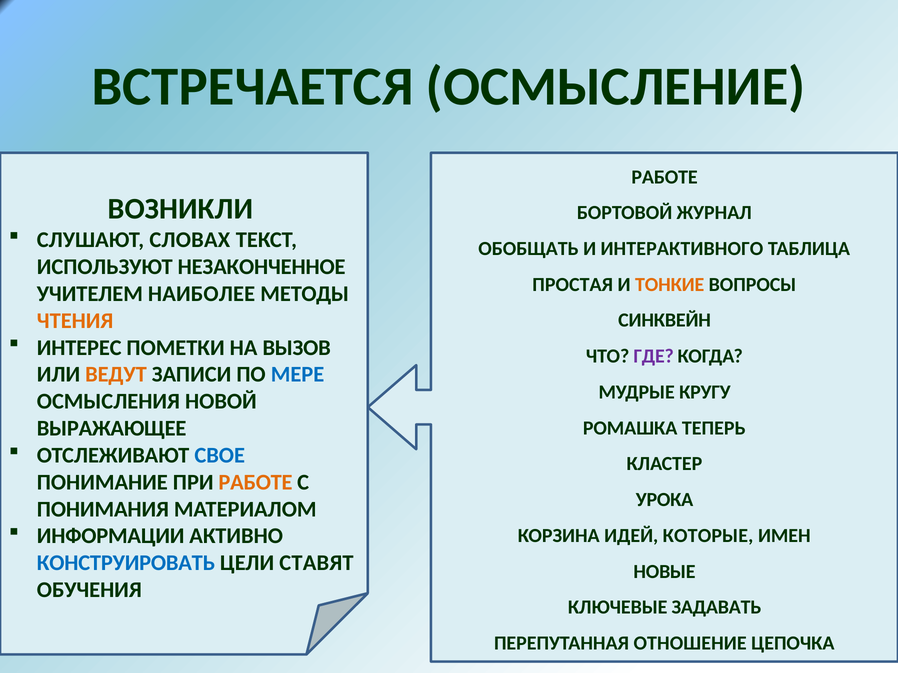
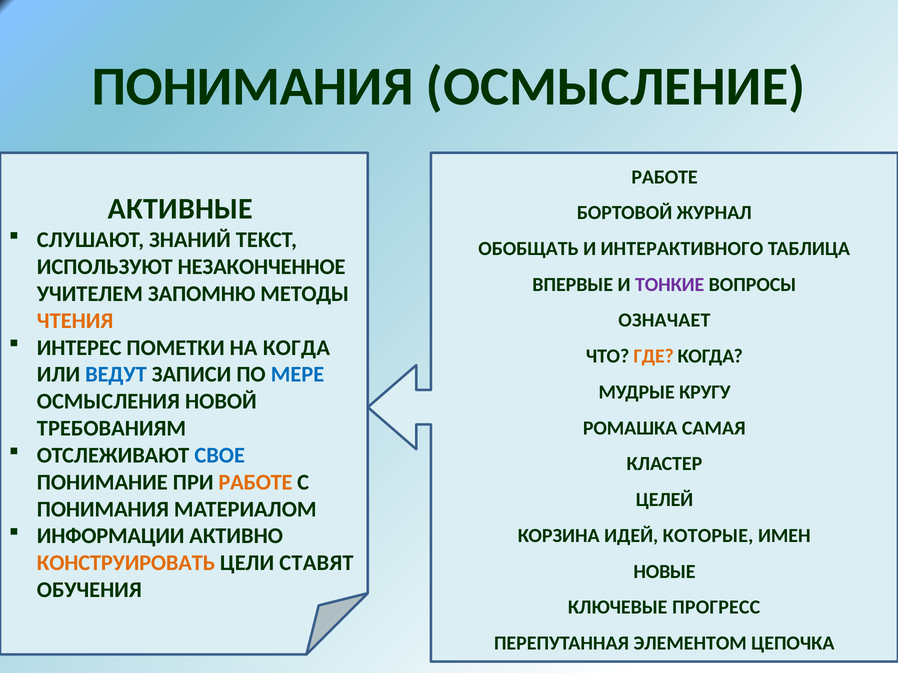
ВСТРЕЧАЕТСЯ at (253, 87): ВСТРЕЧАЕТСЯ -> ПОНИМАНИЯ
ВОЗНИКЛИ: ВОЗНИКЛИ -> АКТИВНЫЕ
СЛОВАХ: СЛОВАХ -> ЗНАНИЙ
ПРОСТАЯ: ПРОСТАЯ -> ВПЕРВЫЕ
ТОНКИЕ colour: orange -> purple
НАИБОЛЕЕ: НАИБОЛЕЕ -> ЗАПОМНЮ
СИНКВЕЙН: СИНКВЕЙН -> ОЗНАЧАЕТ
НА ВЫЗОВ: ВЫЗОВ -> КОГДА
ГДЕ colour: purple -> orange
ВЕДУТ colour: orange -> blue
ВЫРАЖАЮЩЕЕ: ВЫРАЖАЮЩЕЕ -> ТРЕБОВАНИЯМ
ТЕПЕРЬ: ТЕПЕРЬ -> САМАЯ
УРОКА: УРОКА -> ЦЕЛЕЙ
КОНСТРУИРОВАТЬ colour: blue -> orange
ЗАДАВАТЬ: ЗАДАВАТЬ -> ПРОГРЕСС
ОТНОШЕНИЕ: ОТНОШЕНИЕ -> ЭЛЕМЕНТОМ
